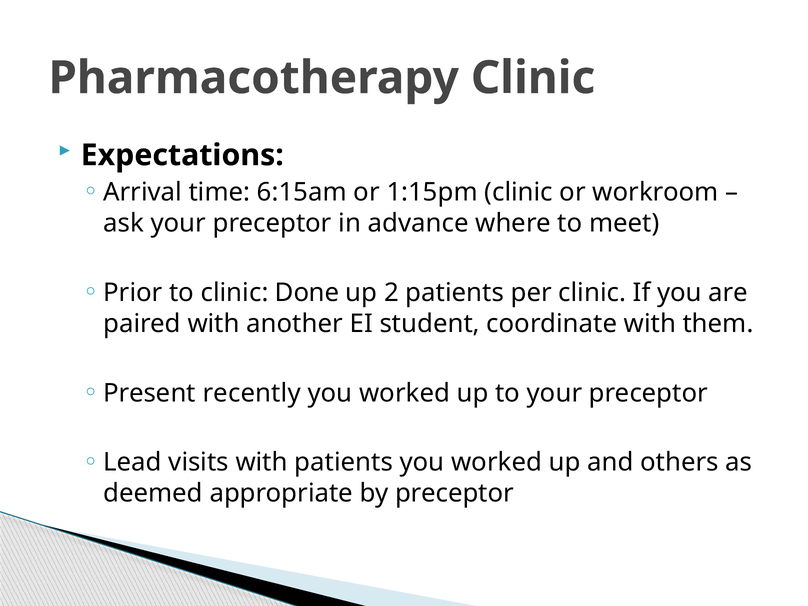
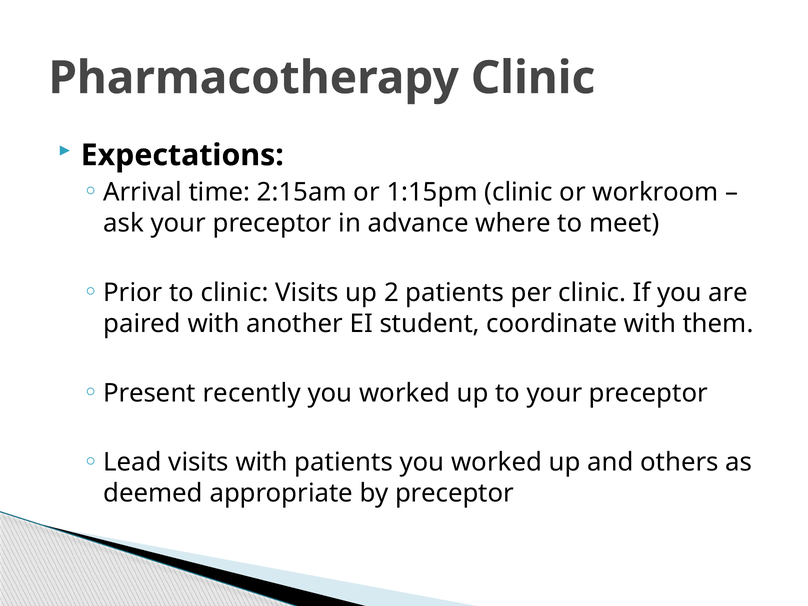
6:15am: 6:15am -> 2:15am
clinic Done: Done -> Visits
